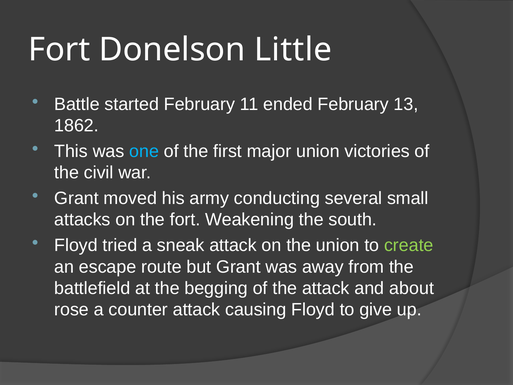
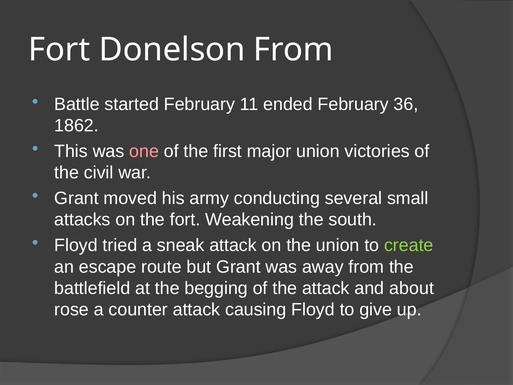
Donelson Little: Little -> From
13: 13 -> 36
one colour: light blue -> pink
